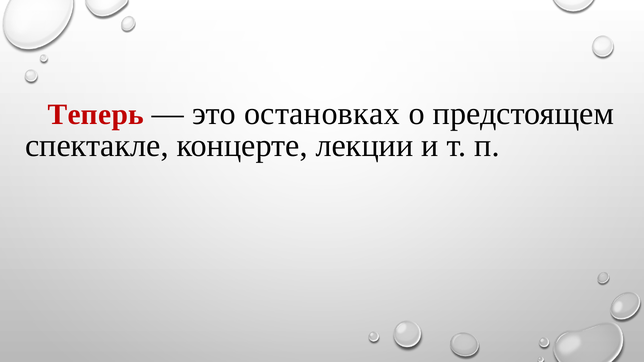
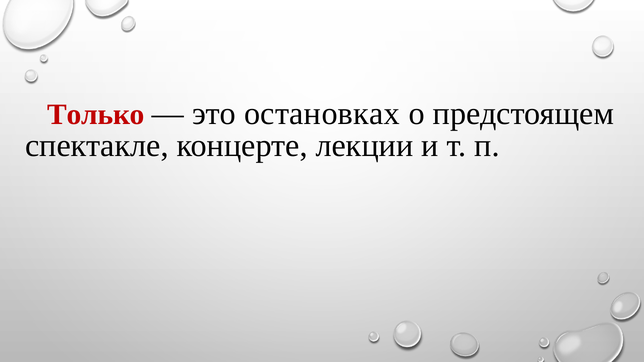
Теперь: Теперь -> Только
